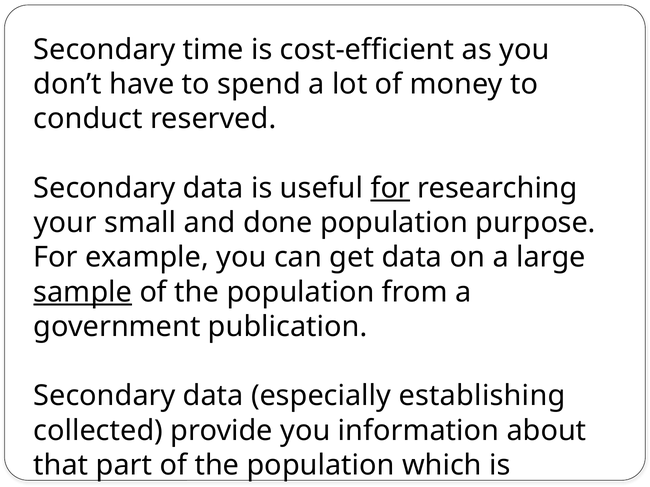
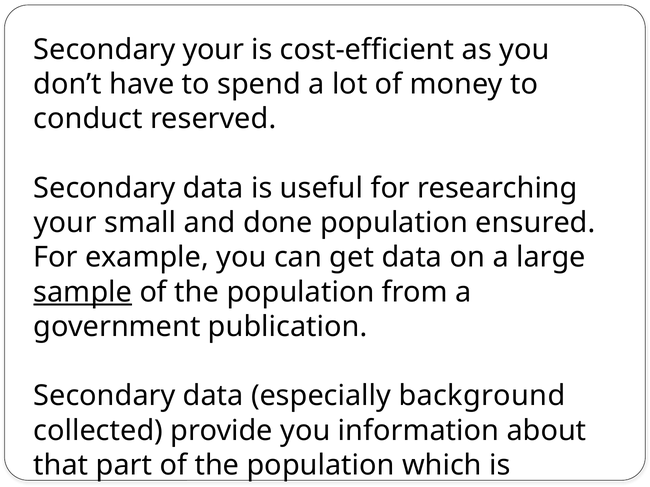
Secondary time: time -> your
for at (390, 188) underline: present -> none
purpose: purpose -> ensured
establishing: establishing -> background
